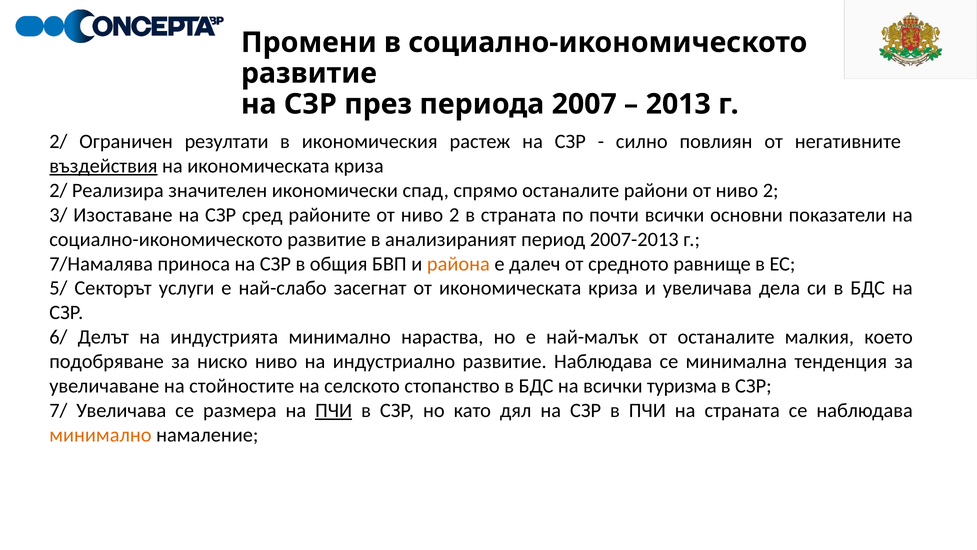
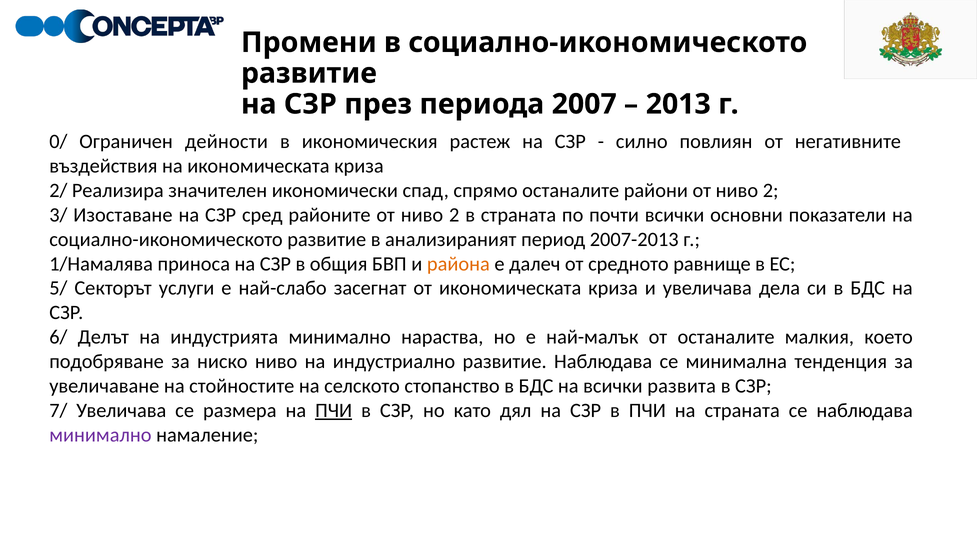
2/ at (58, 141): 2/ -> 0/
резултати: резултати -> дейности
въздействия underline: present -> none
7/Намалява: 7/Намалява -> 1/Намалява
туризма: туризма -> развита
минимално at (100, 435) colour: orange -> purple
